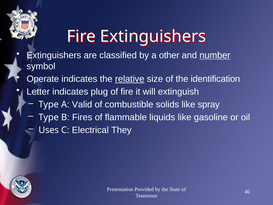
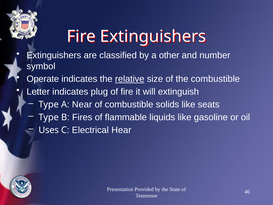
number underline: present -> none
the identification: identification -> combustible
Valid: Valid -> Near
spray: spray -> seats
They: They -> Hear
